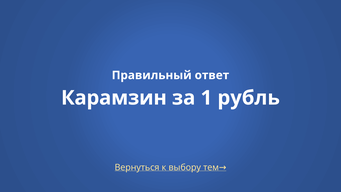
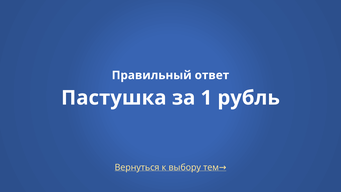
Карамзин: Карамзин -> Пастушка
